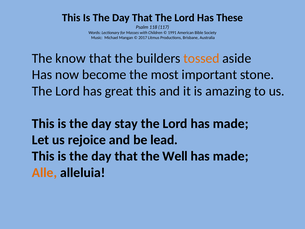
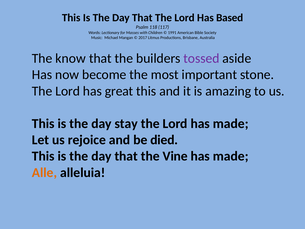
These: These -> Based
tossed colour: orange -> purple
lead: lead -> died
Well: Well -> Vine
